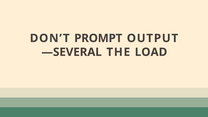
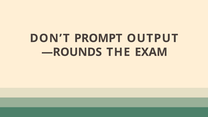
—SEVERAL: —SEVERAL -> —ROUNDS
LOAD: LOAD -> EXAM
